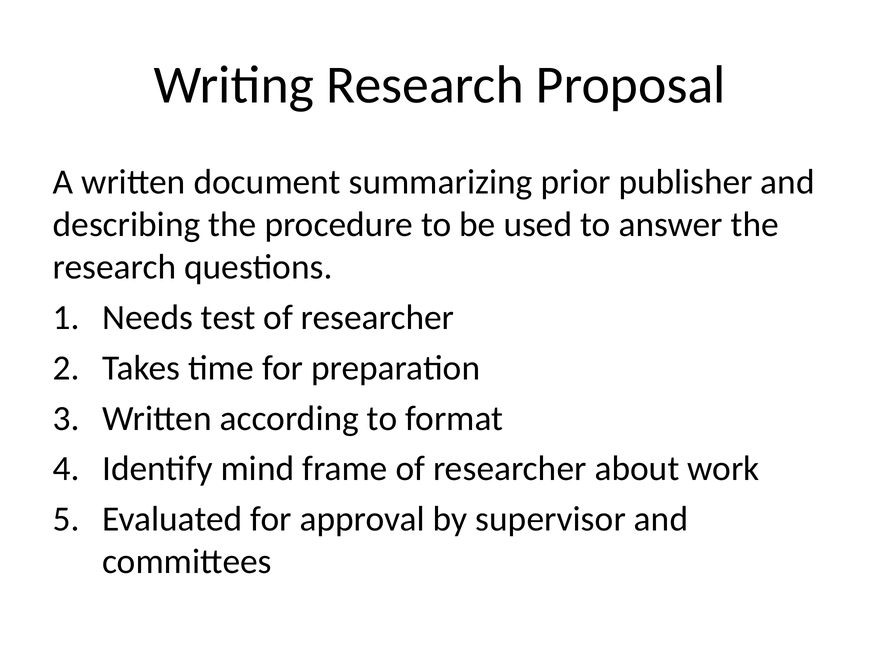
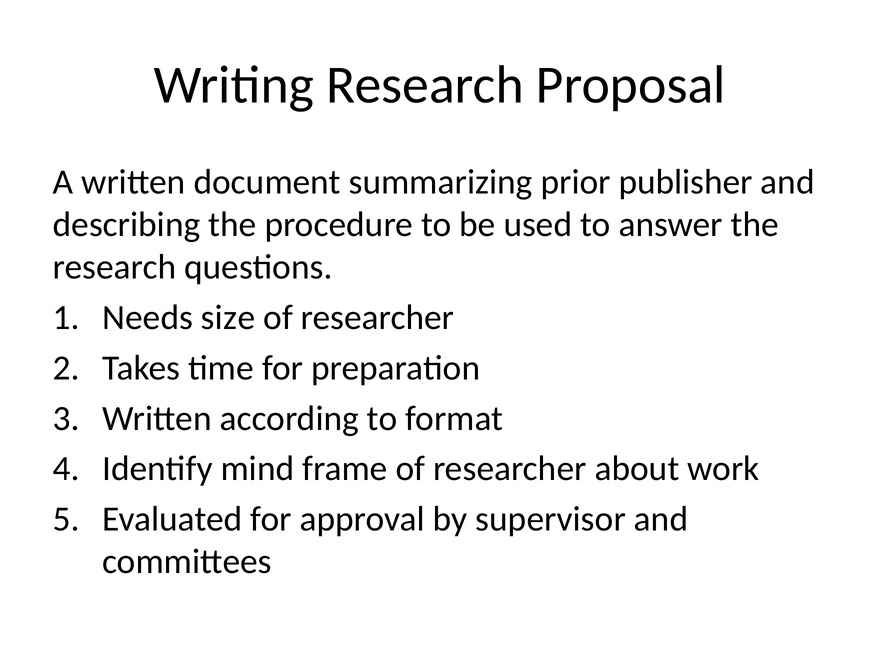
test: test -> size
